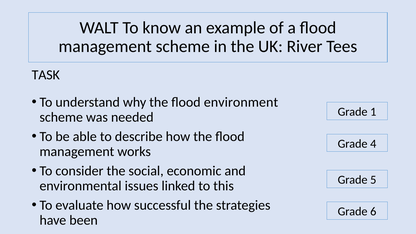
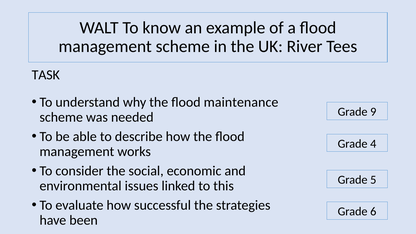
environment: environment -> maintenance
1: 1 -> 9
